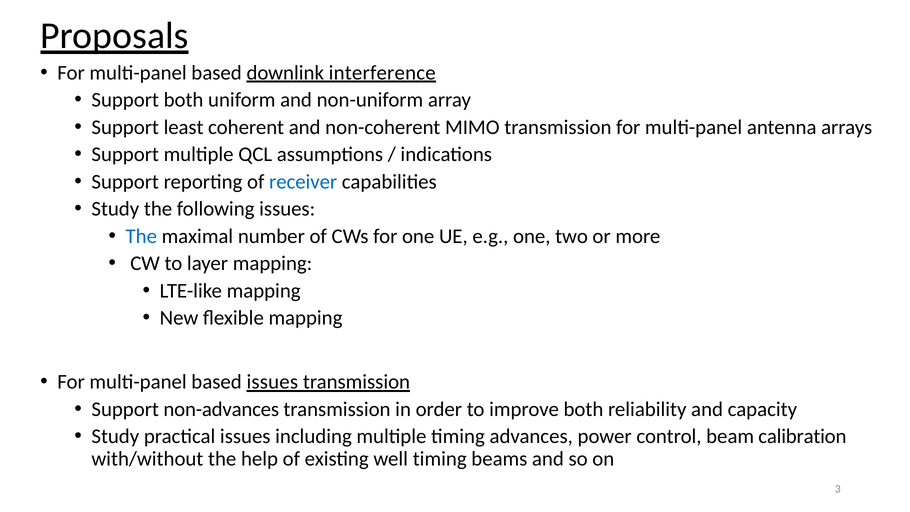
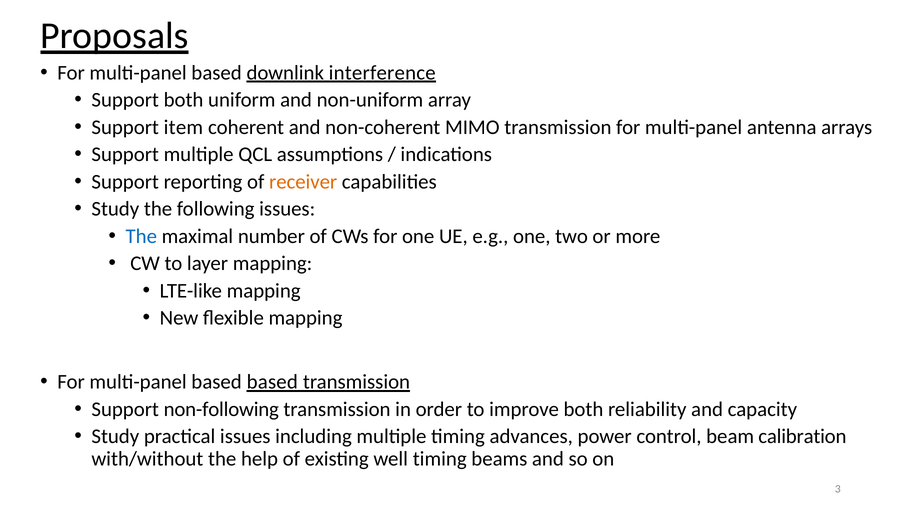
least: least -> item
receiver colour: blue -> orange
based issues: issues -> based
non-advances: non-advances -> non-following
